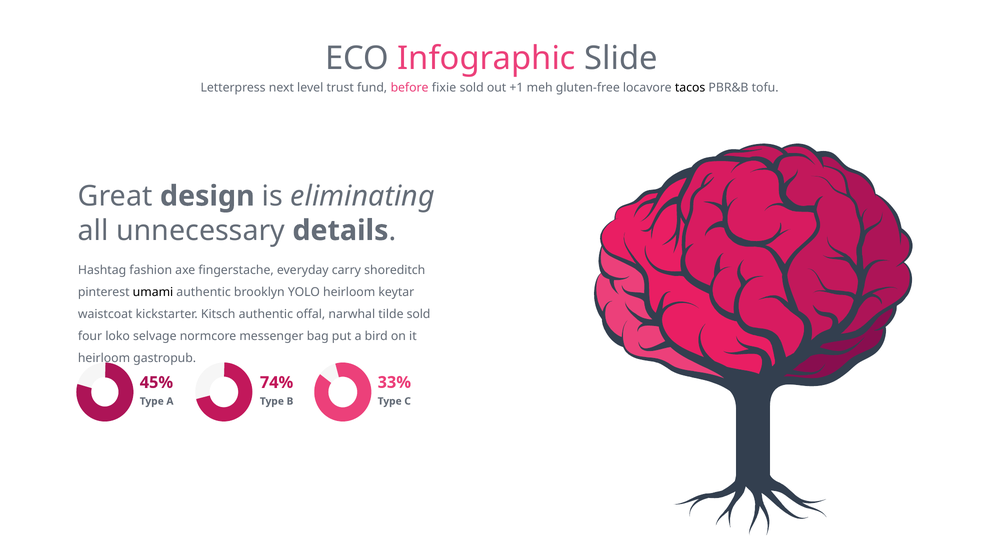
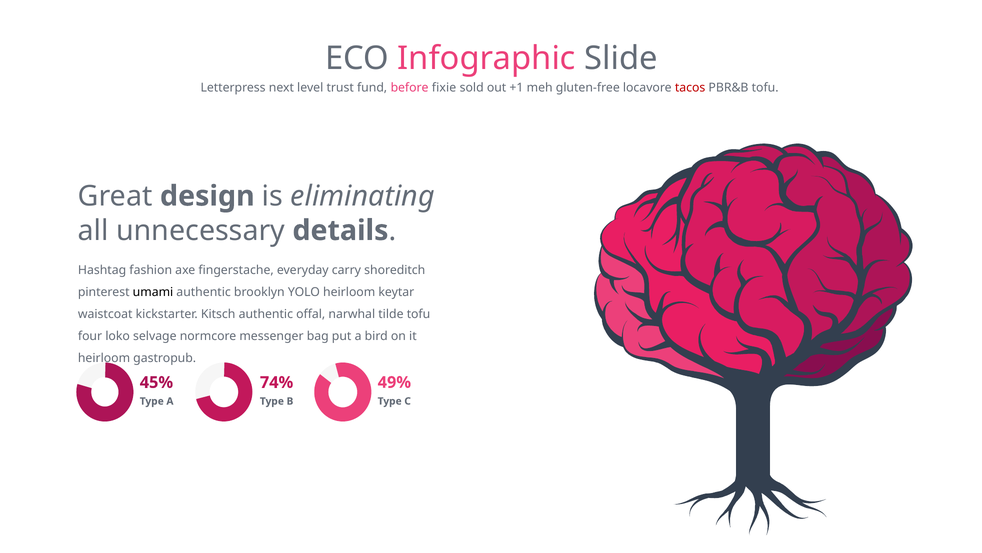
tacos colour: black -> red
tilde sold: sold -> tofu
33%: 33% -> 49%
